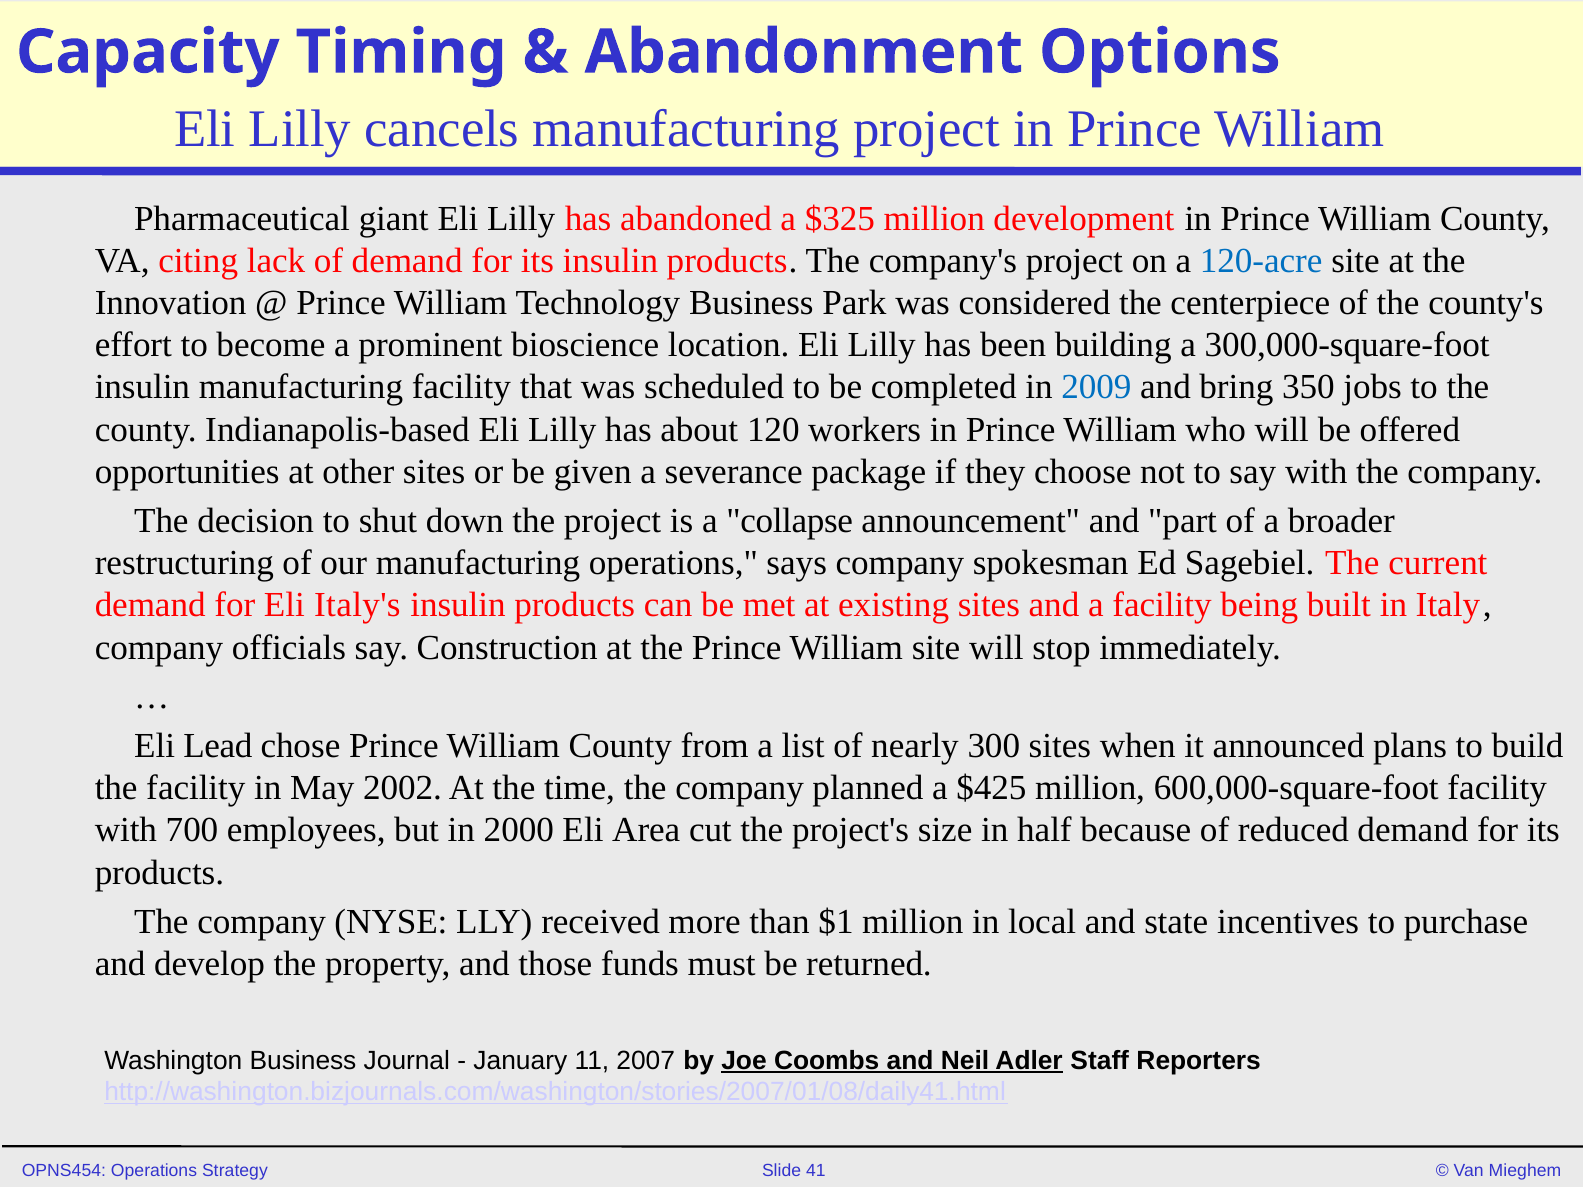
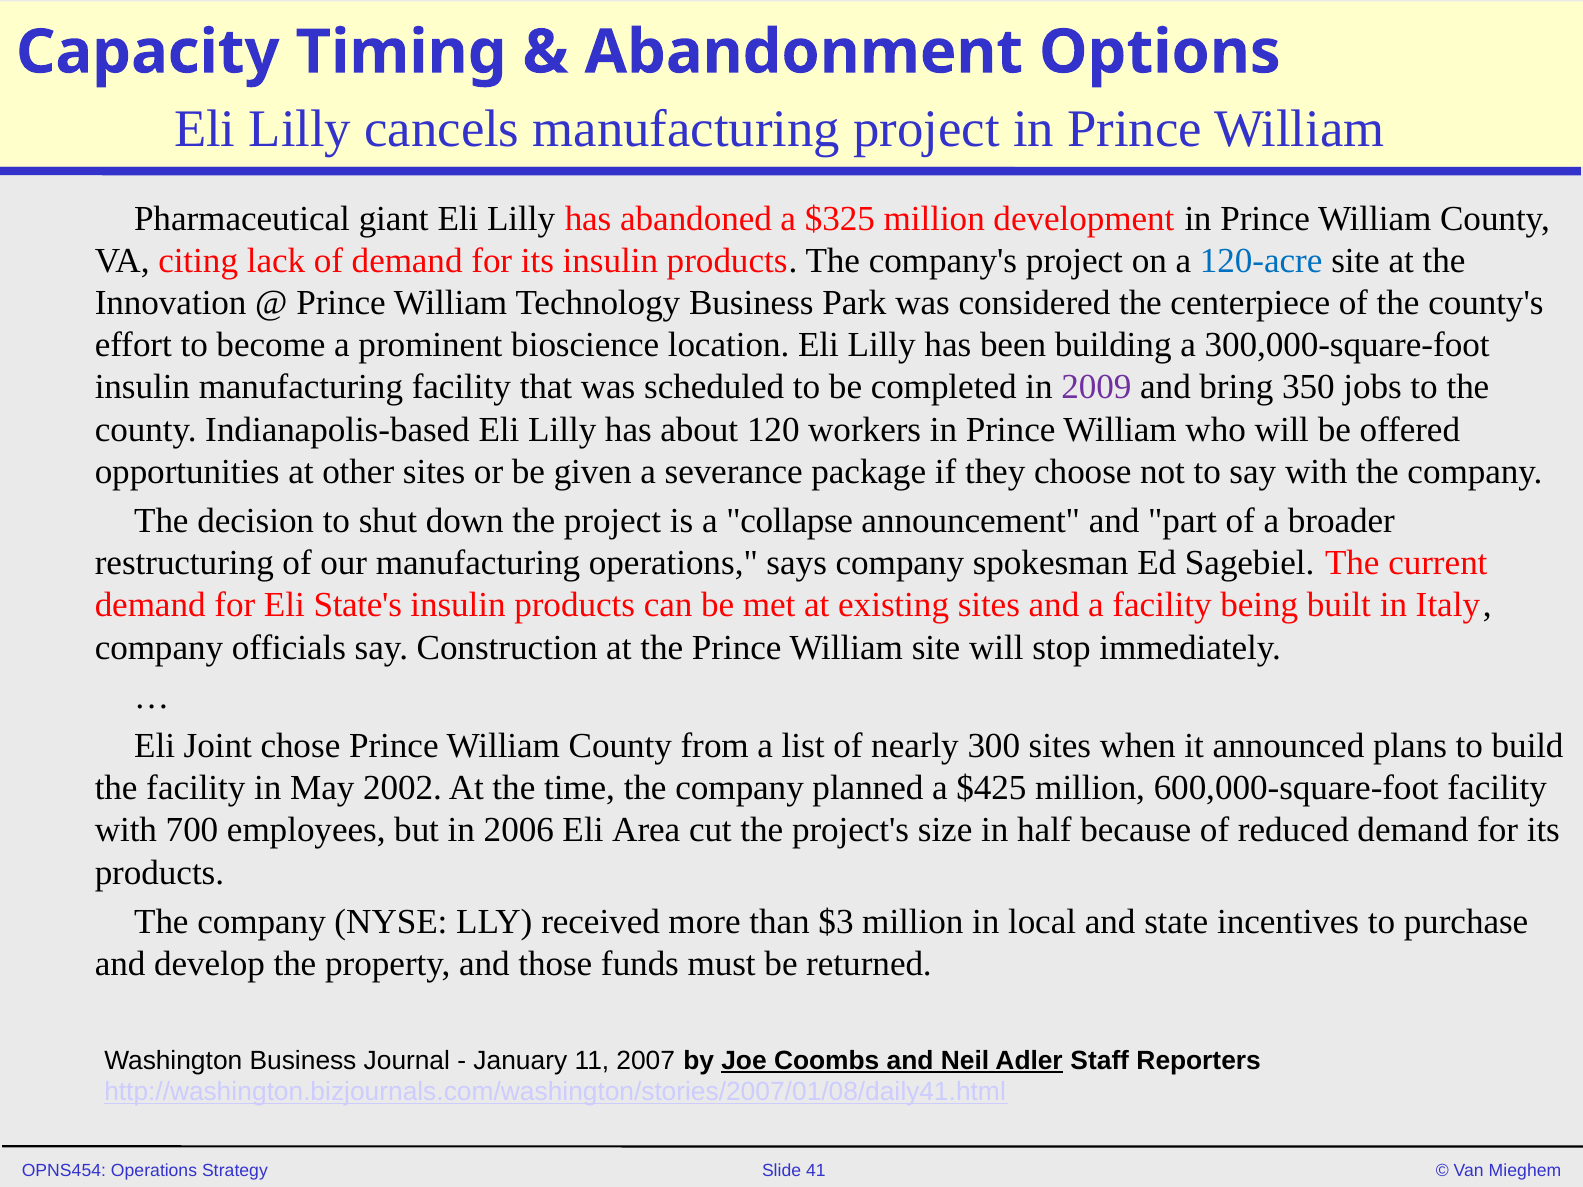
2009 colour: blue -> purple
Italy's: Italy's -> State's
Lead: Lead -> Joint
2000: 2000 -> 2006
$1: $1 -> $3
